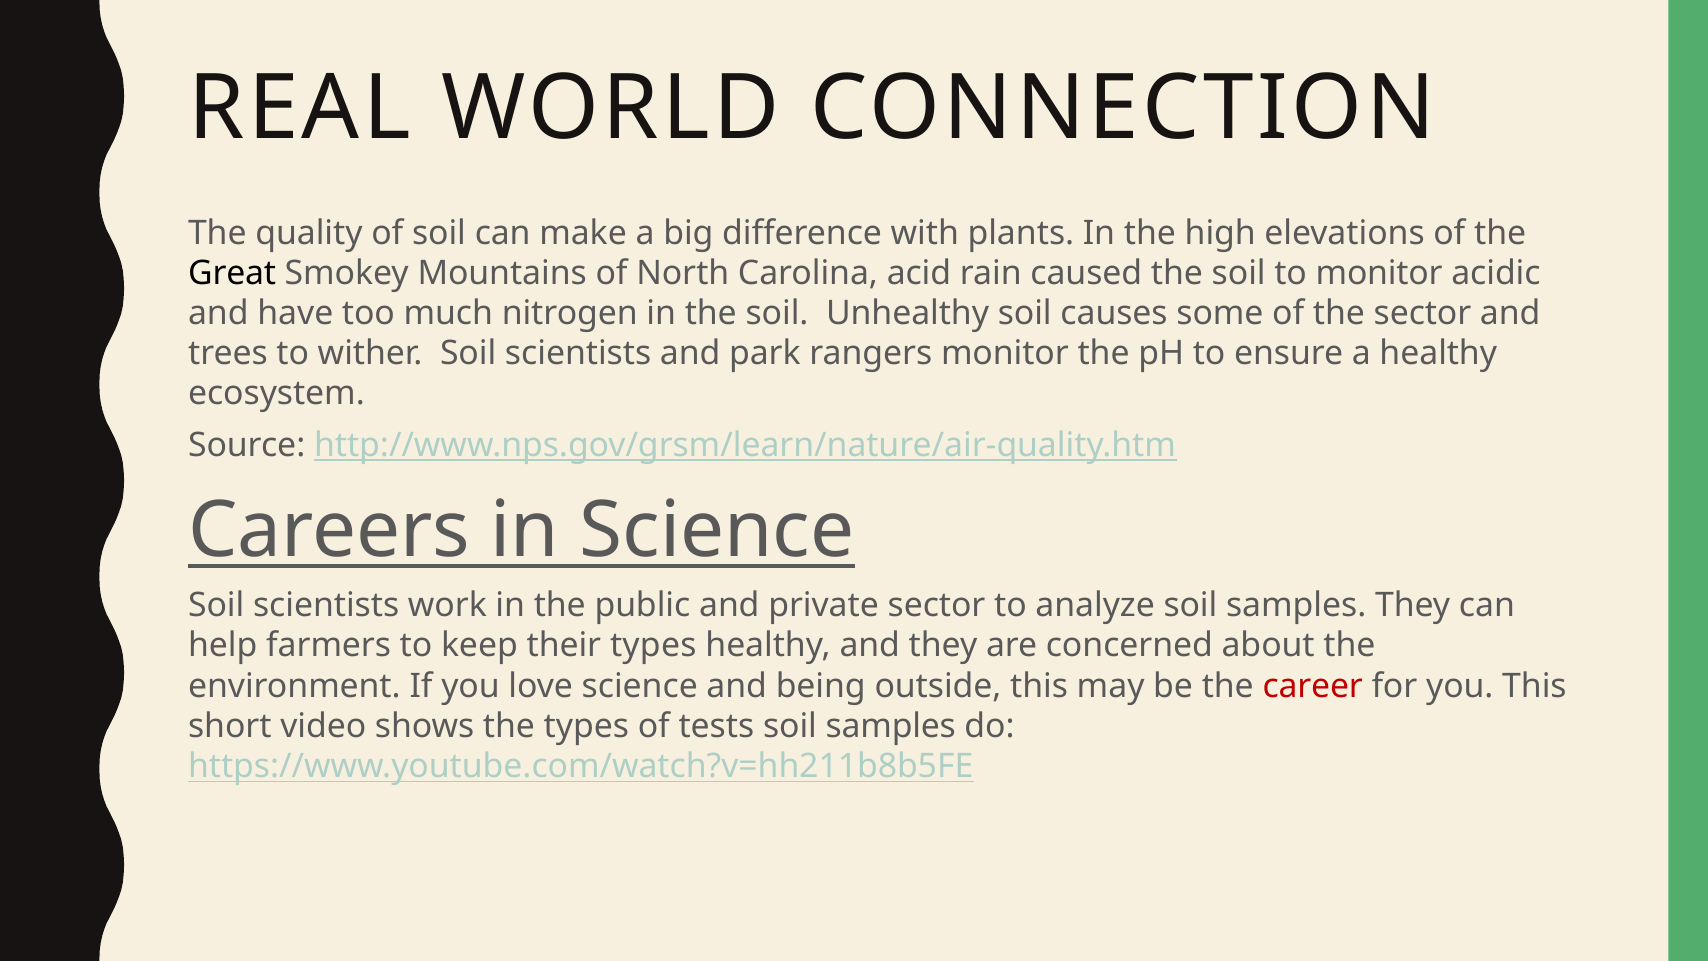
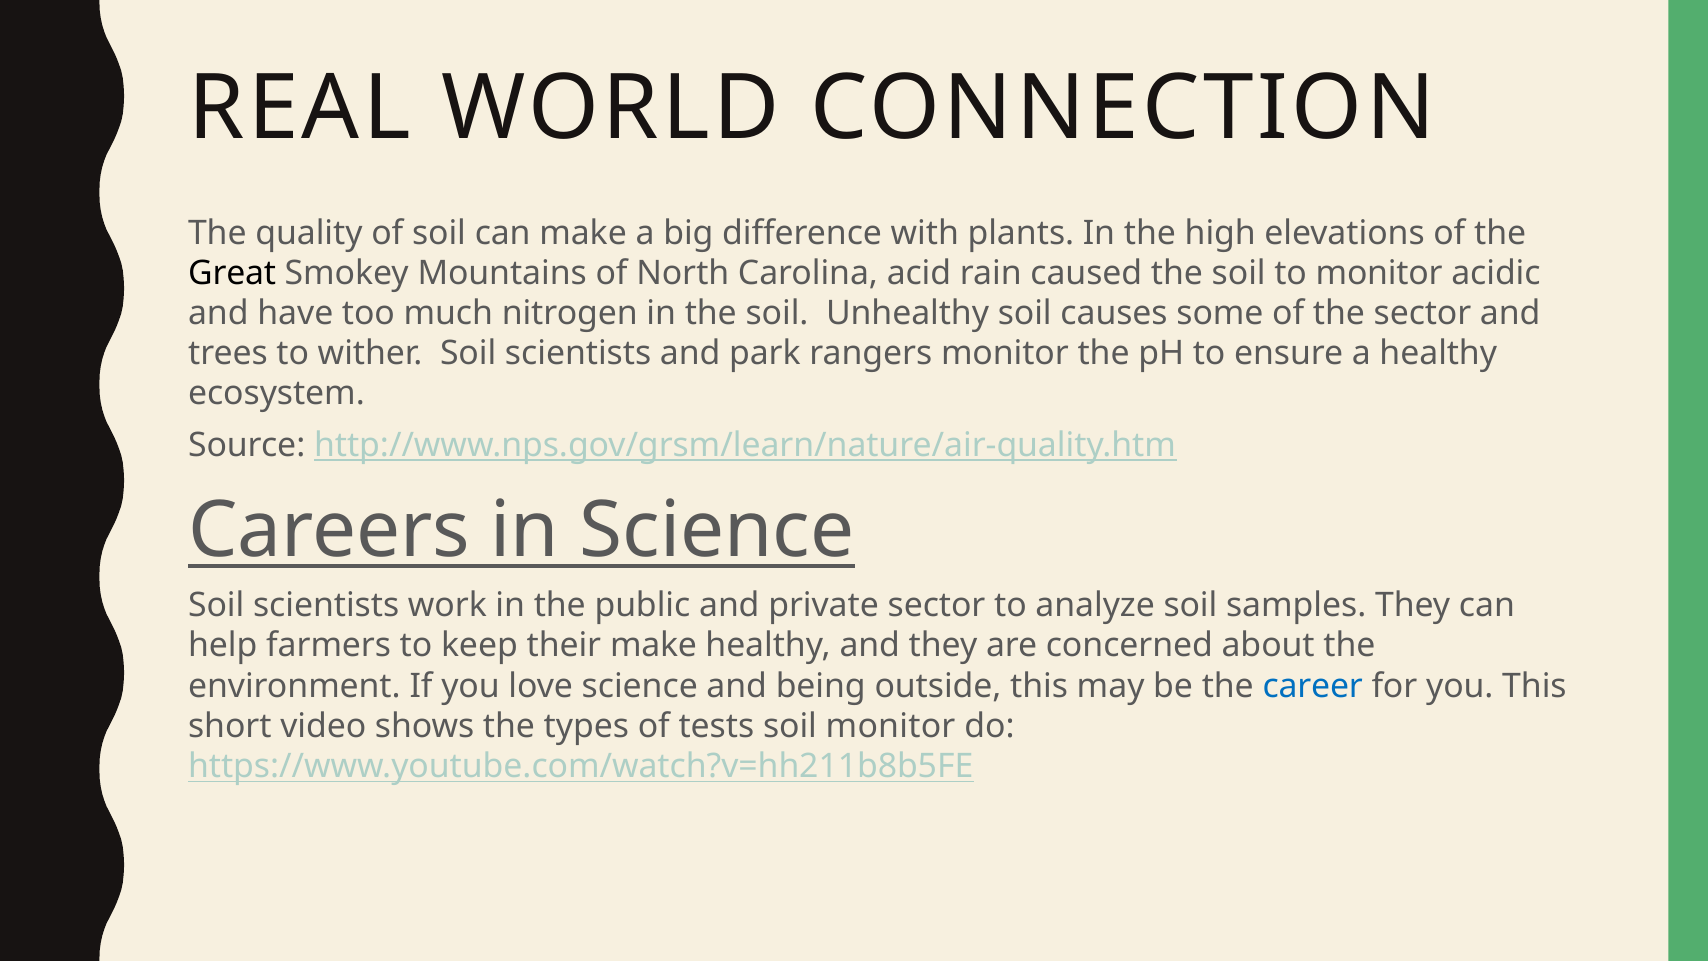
their types: types -> make
career colour: red -> blue
tests soil samples: samples -> monitor
